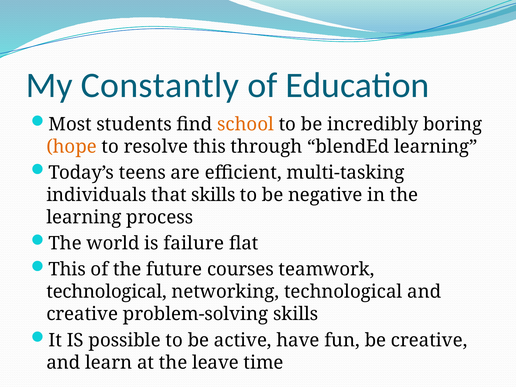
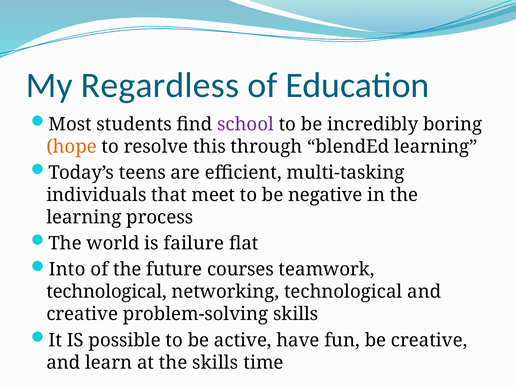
Constantly: Constantly -> Regardless
school colour: orange -> purple
that skills: skills -> meet
This at (67, 269): This -> Into
the leave: leave -> skills
